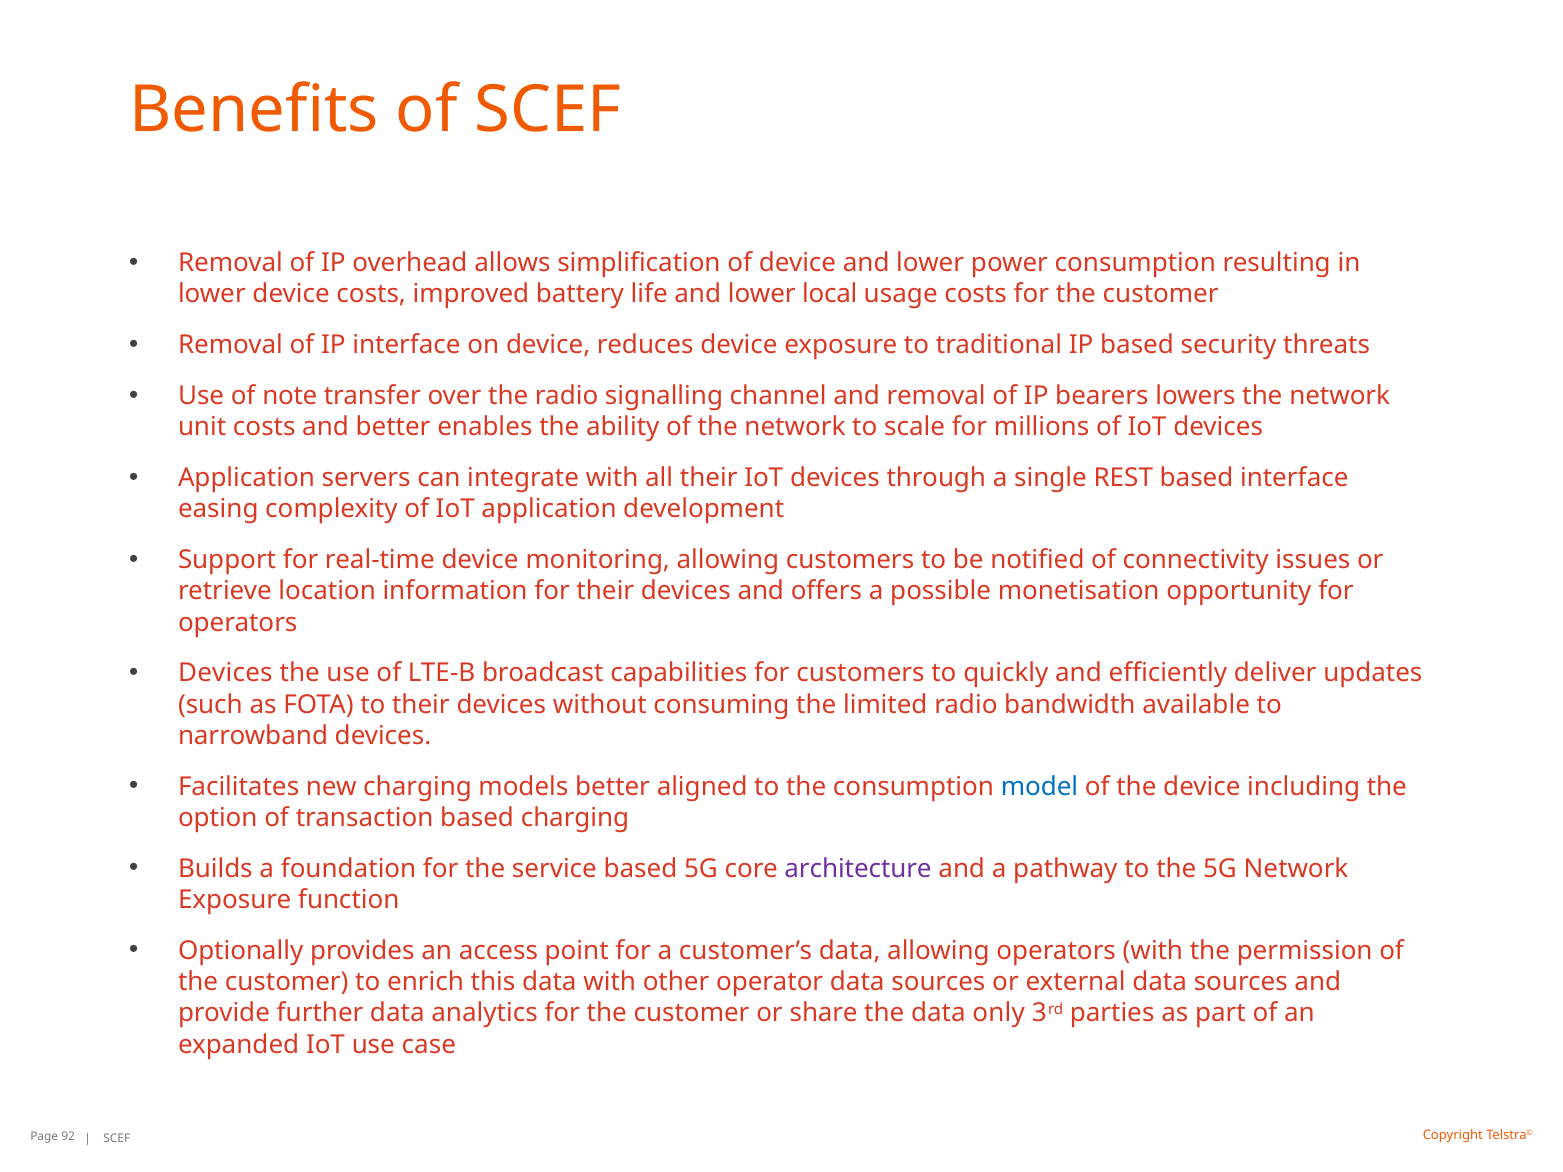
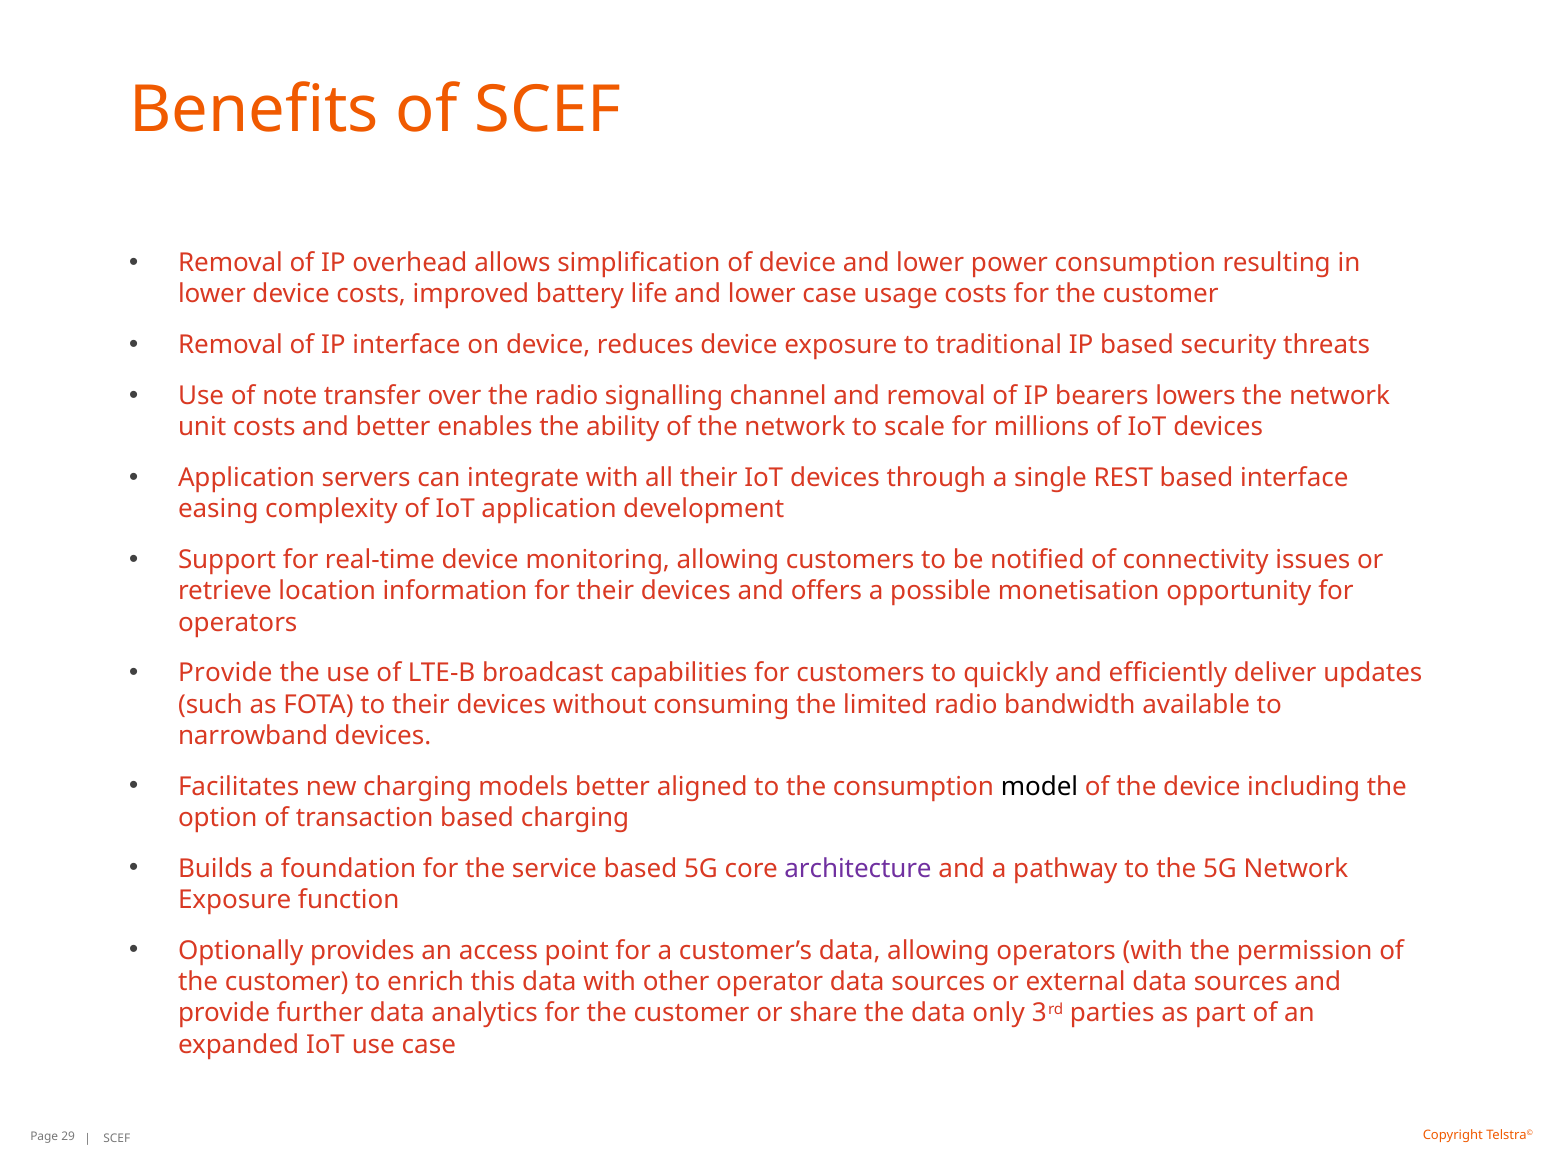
lower local: local -> case
Devices at (225, 673): Devices -> Provide
model colour: blue -> black
92: 92 -> 29
